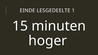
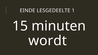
hoger: hoger -> wordt
